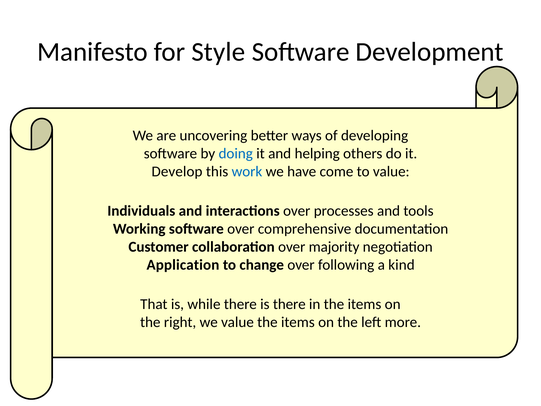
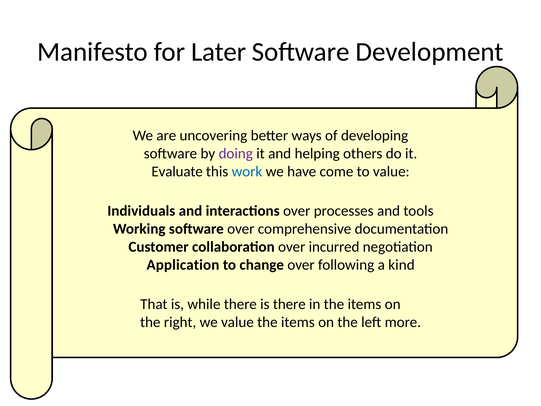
Style: Style -> Later
doing colour: blue -> purple
Develop: Develop -> Evaluate
majority: majority -> incurred
